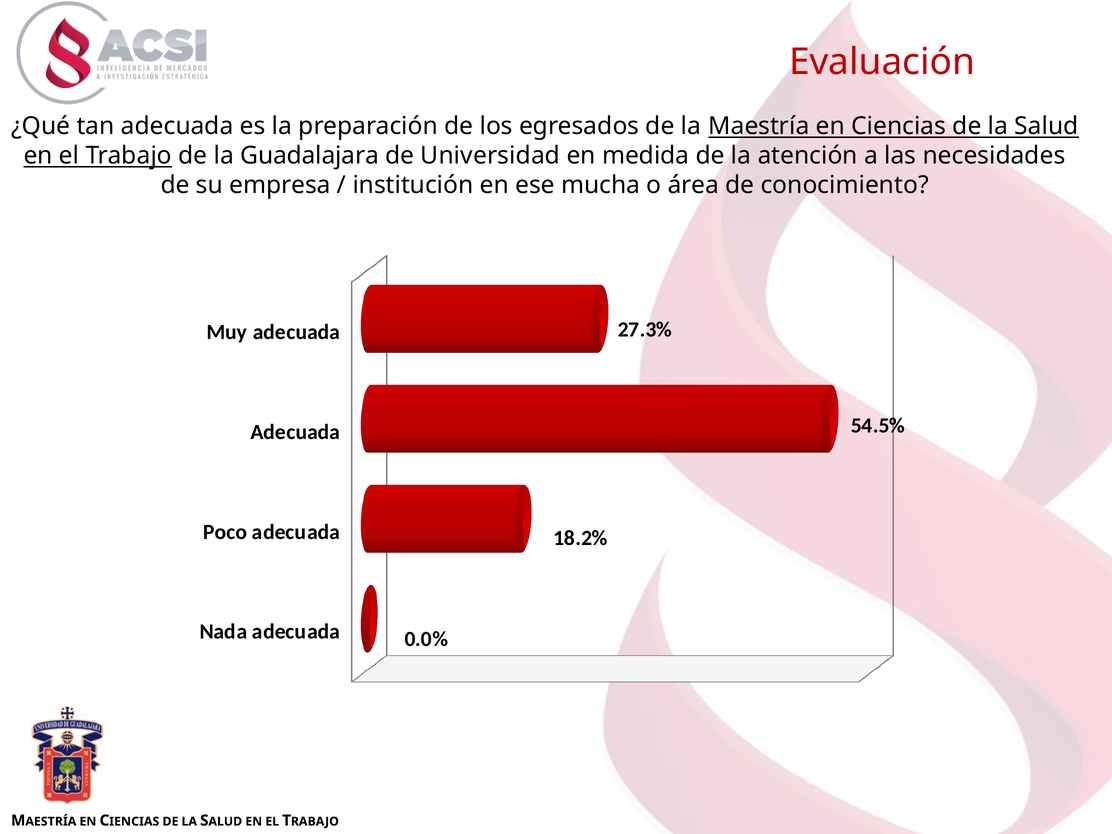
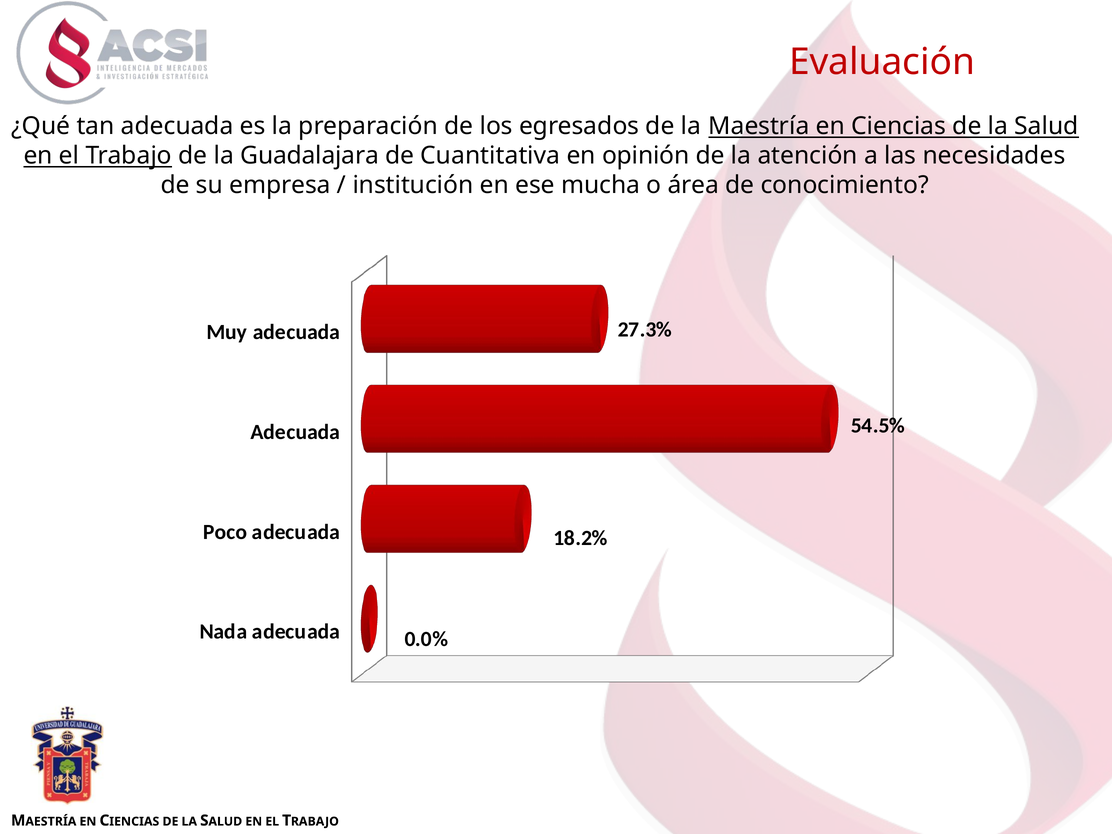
Universidad: Universidad -> Cuantitativa
medida: medida -> opinión
